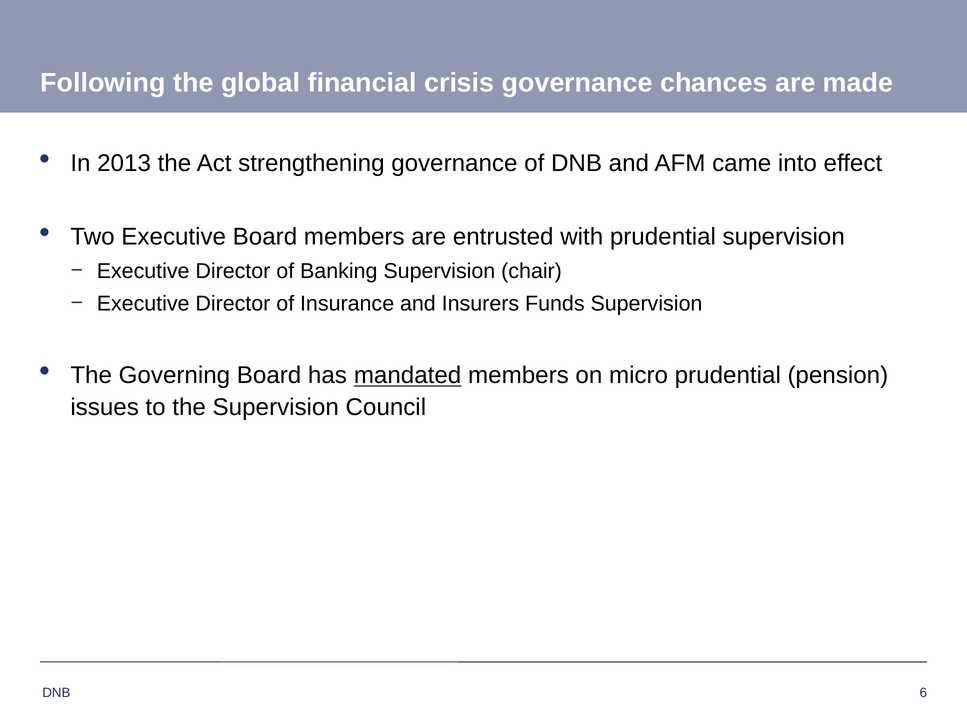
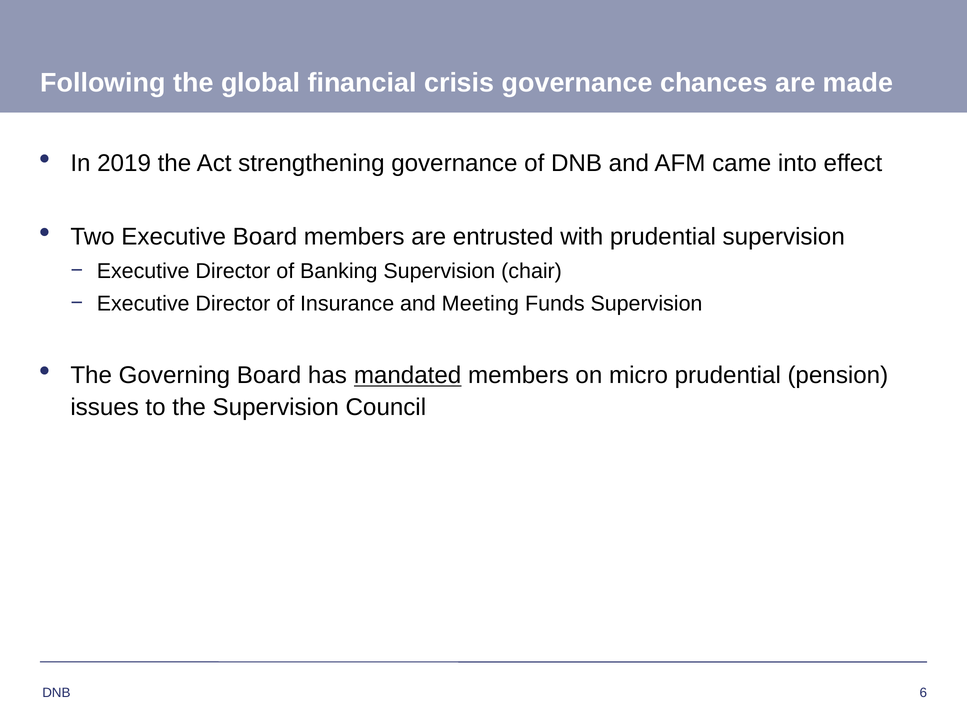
2013: 2013 -> 2019
Insurers: Insurers -> Meeting
